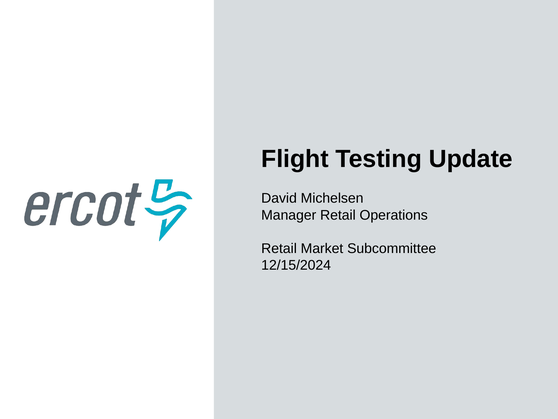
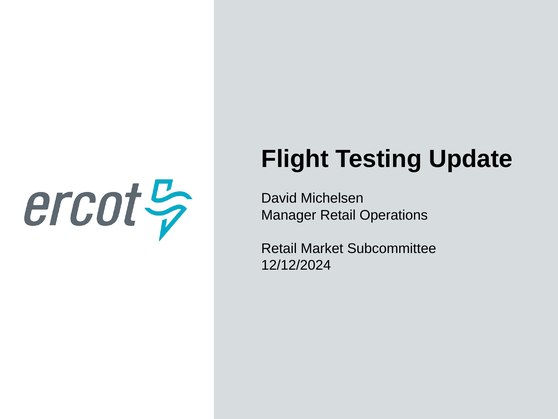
12/15/2024: 12/15/2024 -> 12/12/2024
